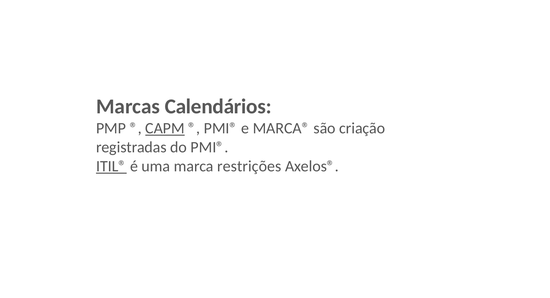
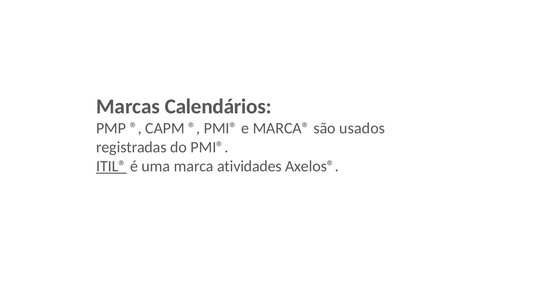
CAPM underline: present -> none
criação: criação -> usados
restrições: restrições -> atividades
